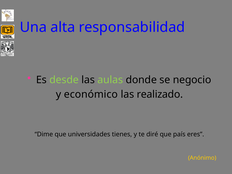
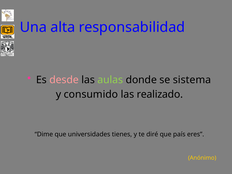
desde colour: light green -> pink
negocio: negocio -> sistema
económico: económico -> consumido
